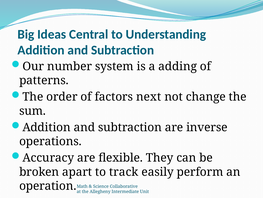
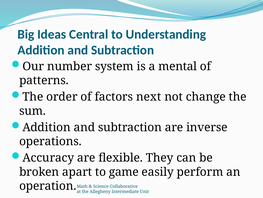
adding: adding -> mental
track: track -> game
